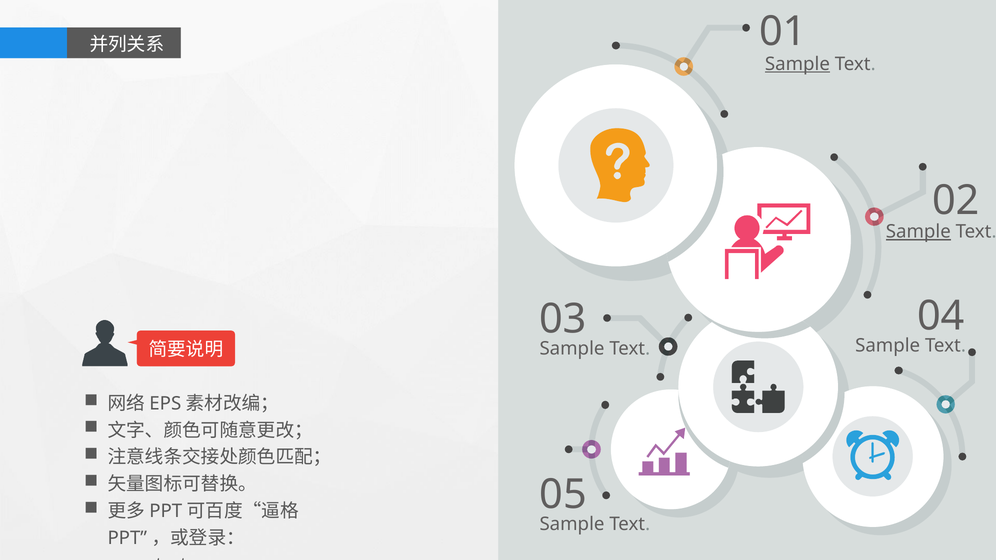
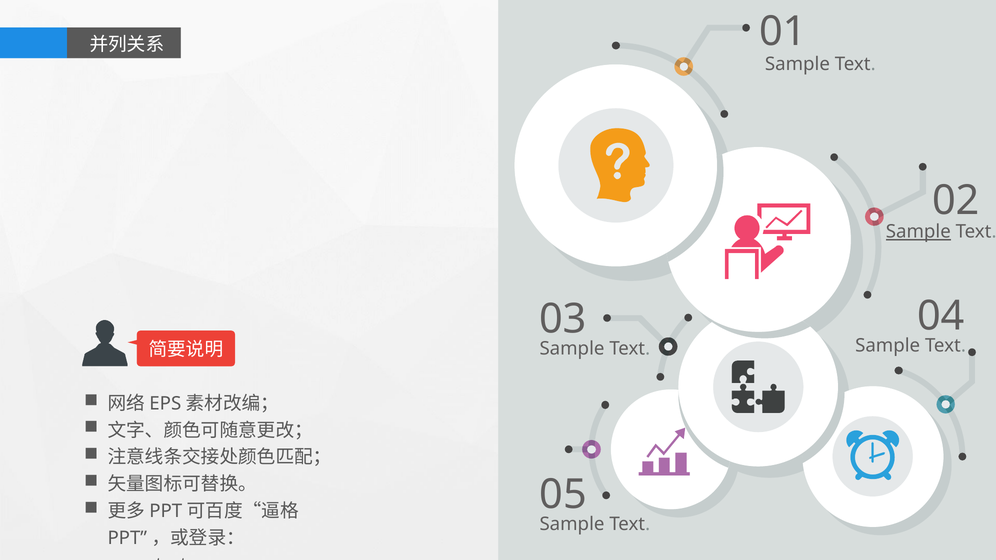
Sample at (797, 64) underline: present -> none
